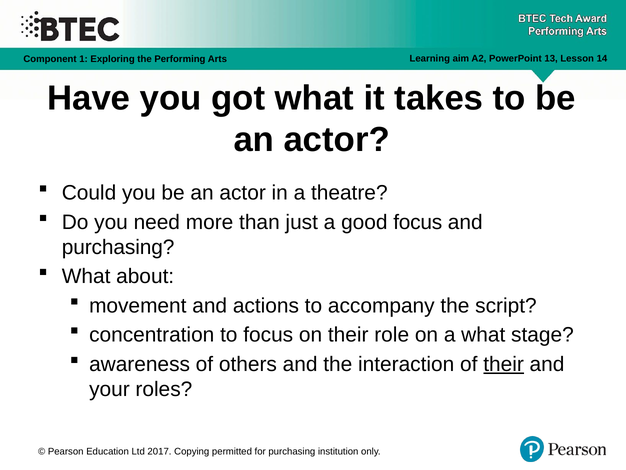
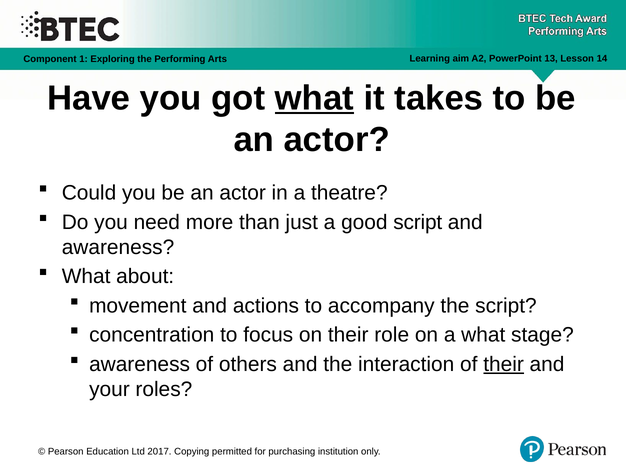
what at (314, 98) underline: none -> present
good focus: focus -> script
purchasing at (118, 247): purchasing -> awareness
